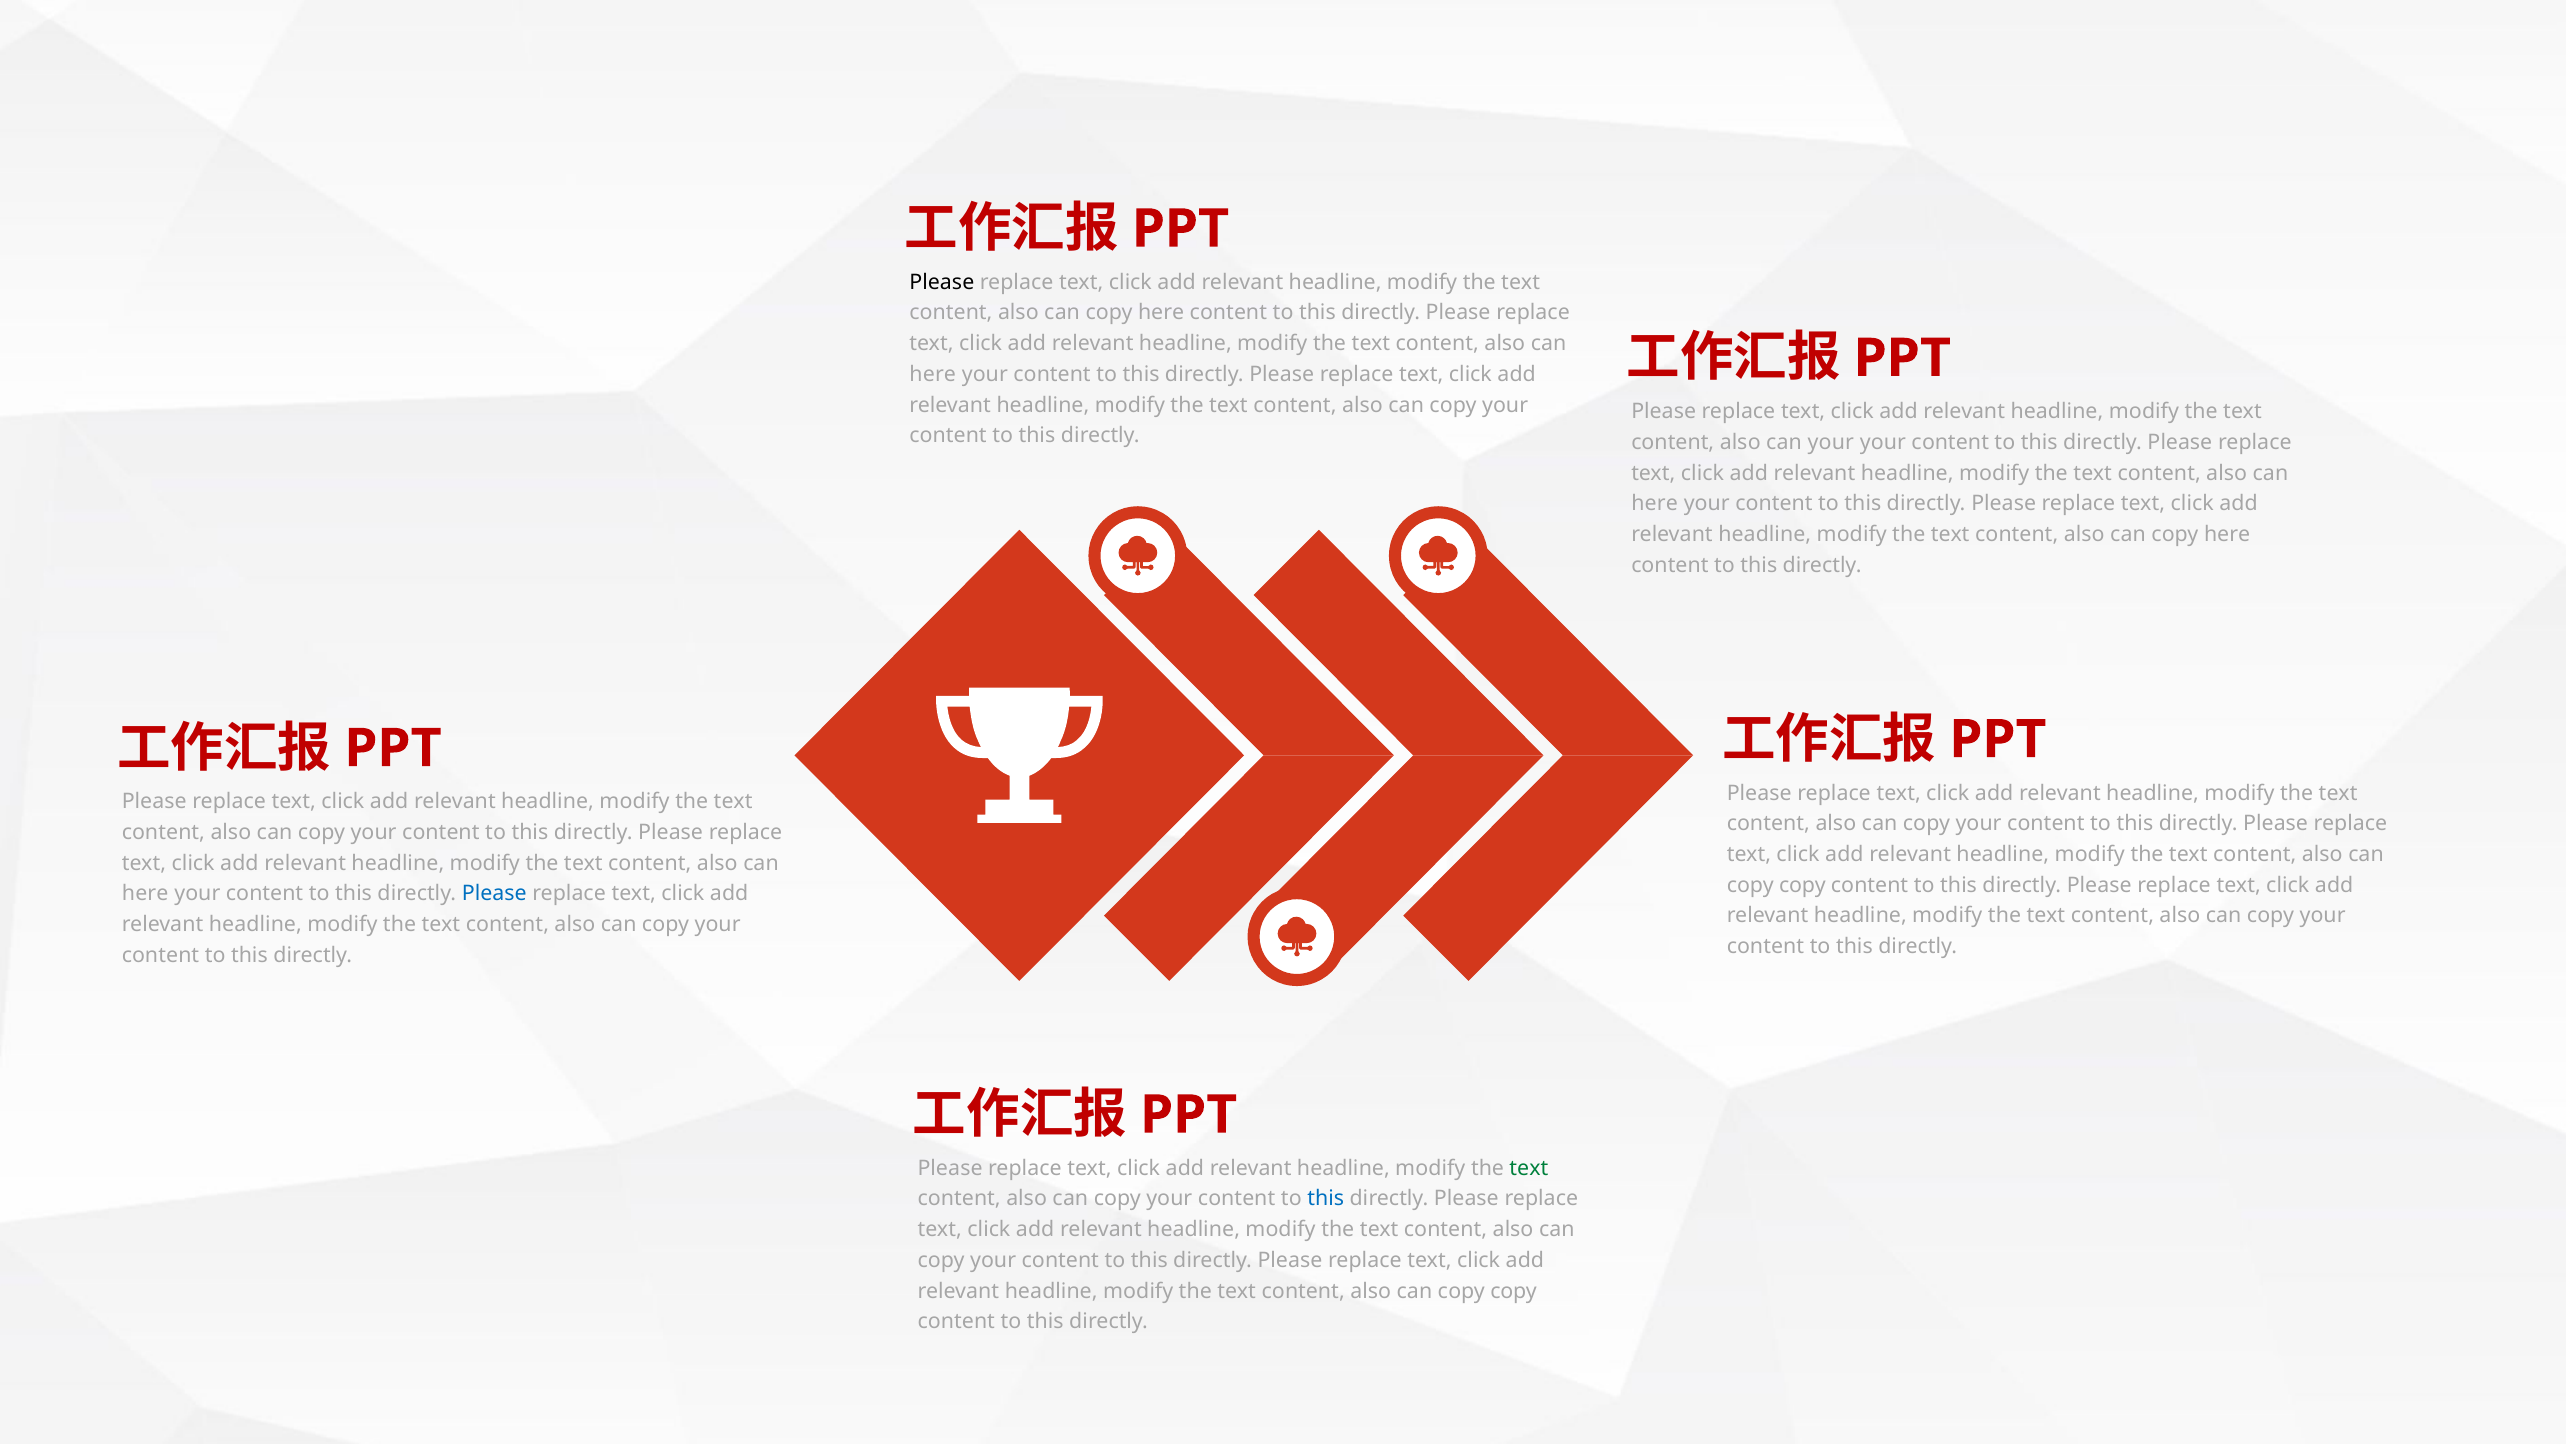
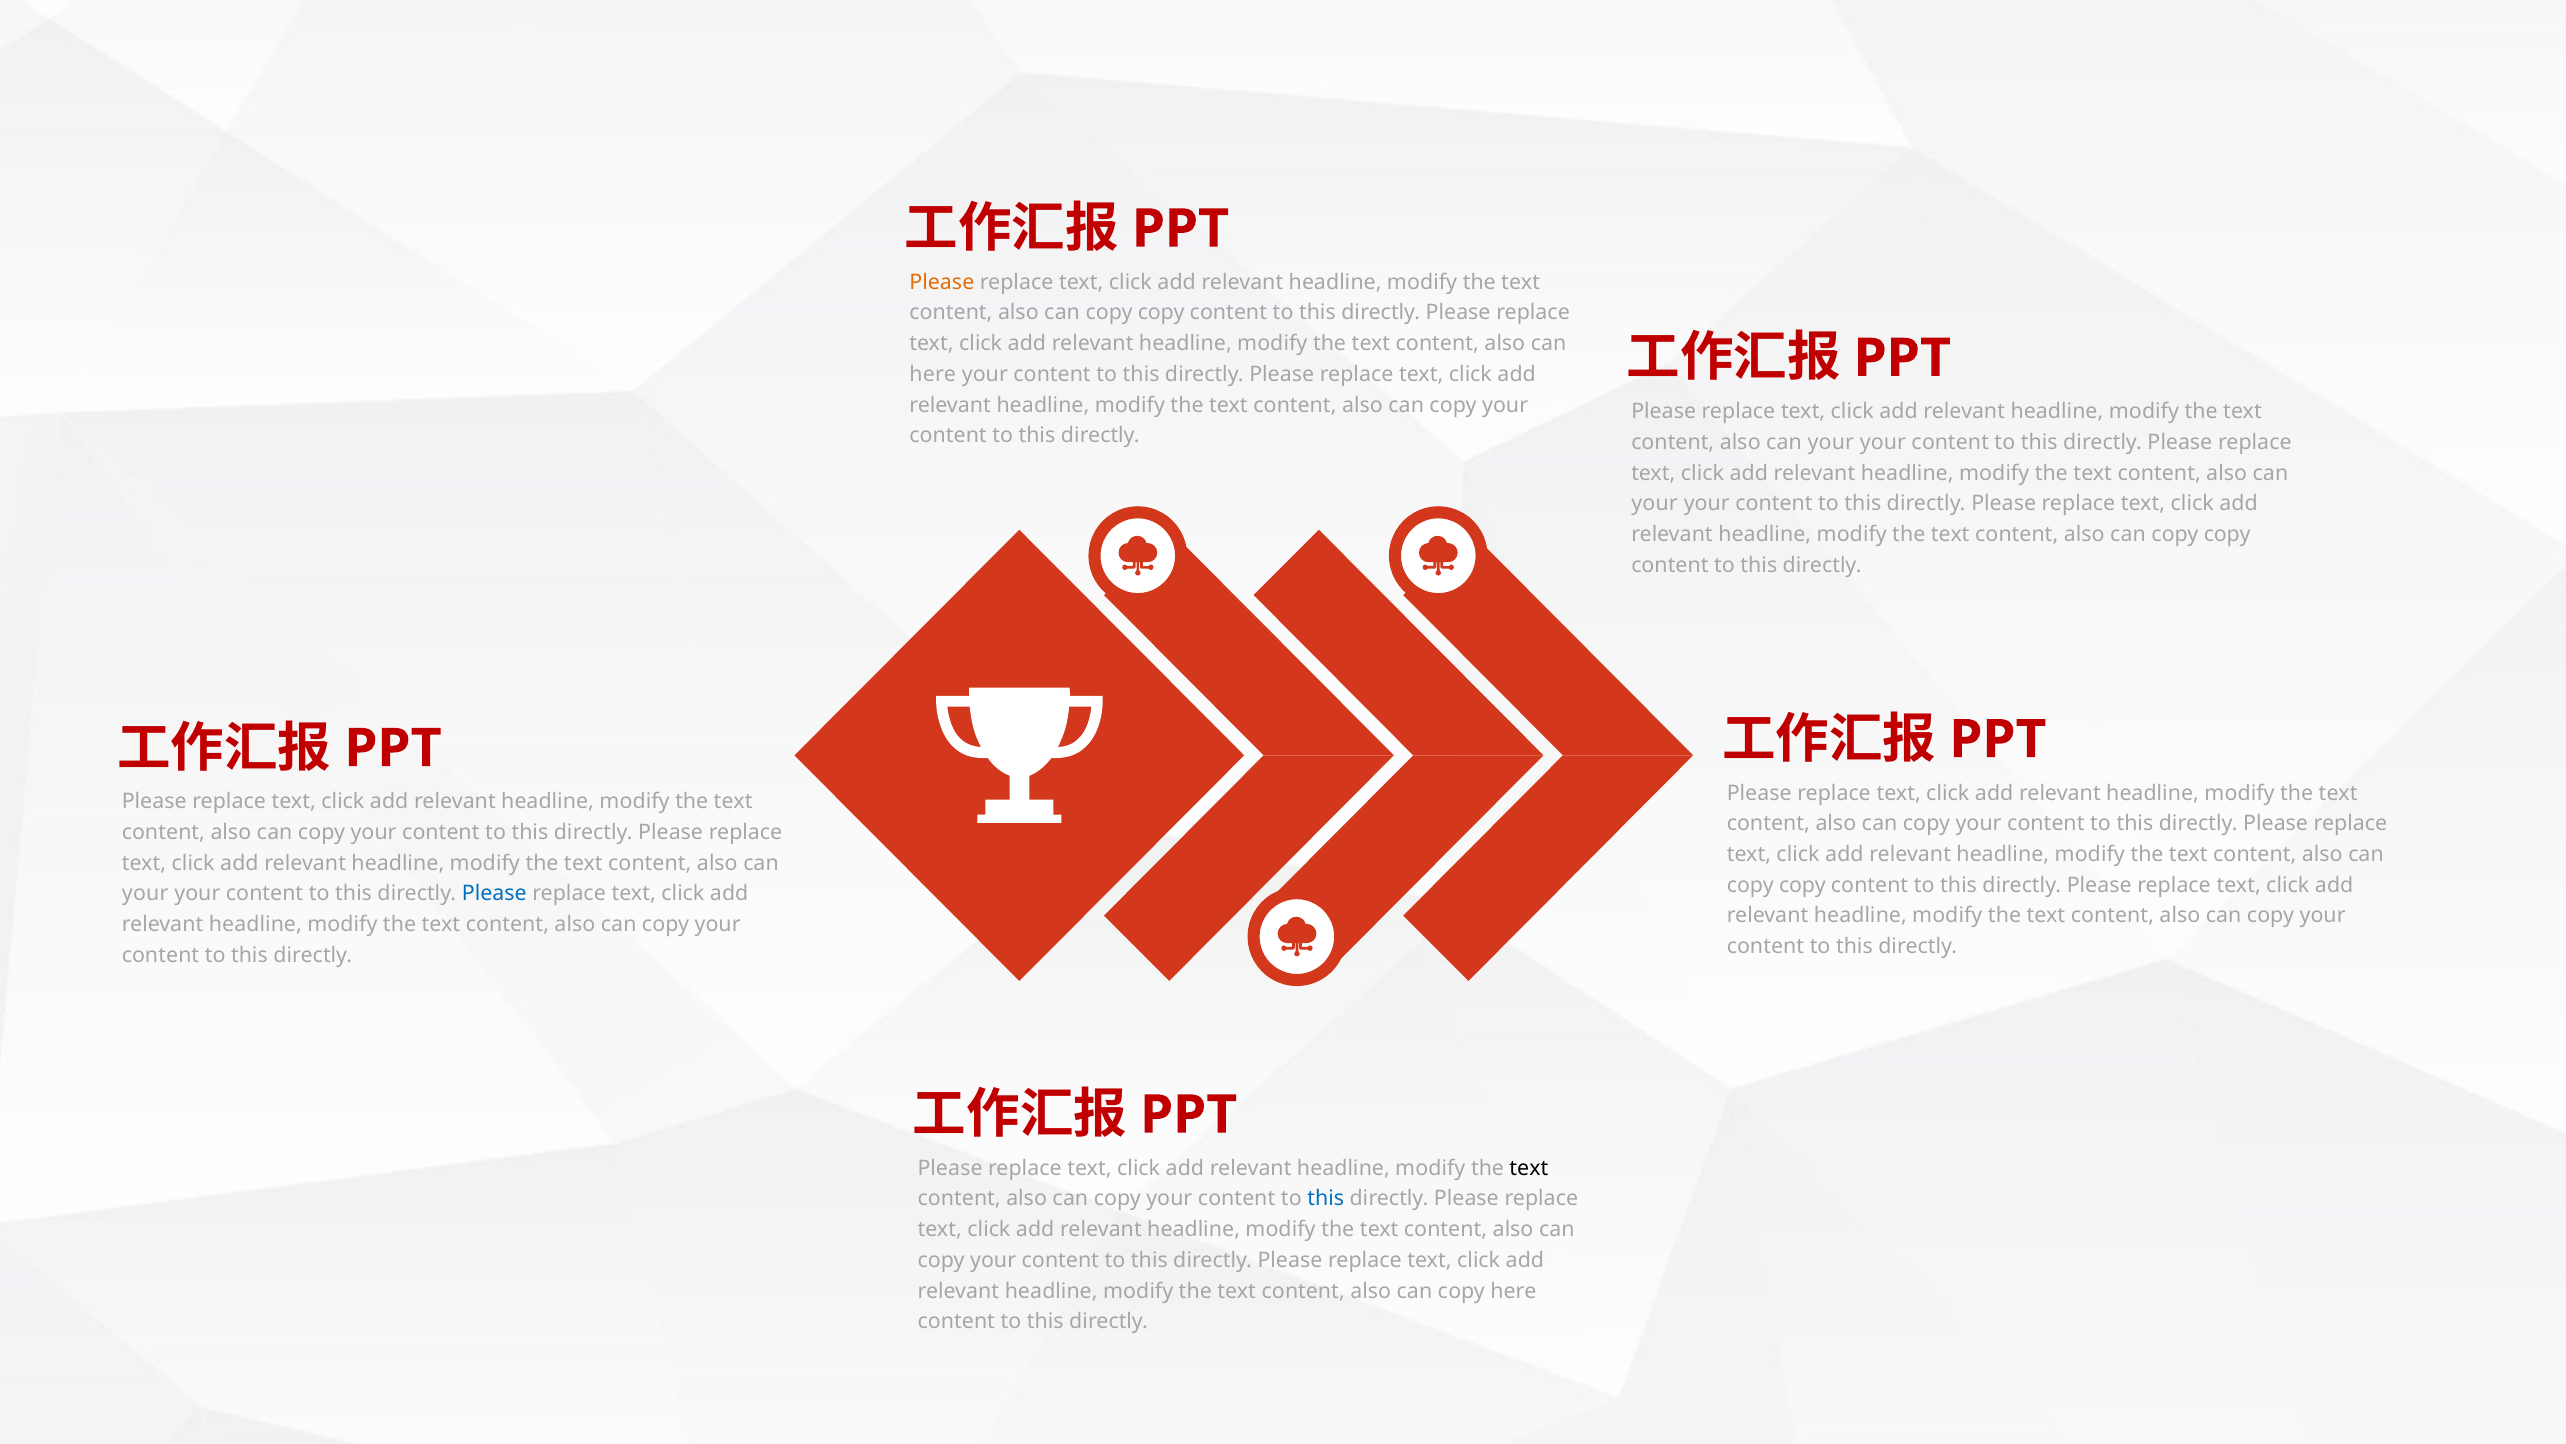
Please at (942, 282) colour: black -> orange
here at (1161, 313): here -> copy
here at (1655, 503): here -> your
here at (2227, 534): here -> copy
here at (145, 893): here -> your
text at (1529, 1168) colour: green -> black
copy at (1514, 1290): copy -> here
